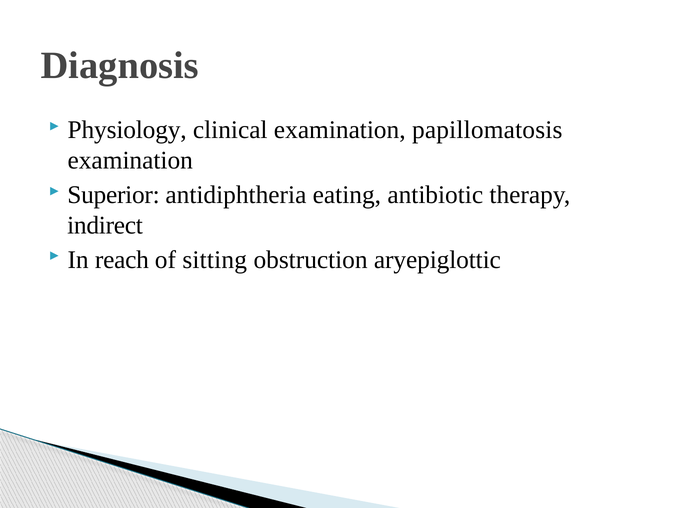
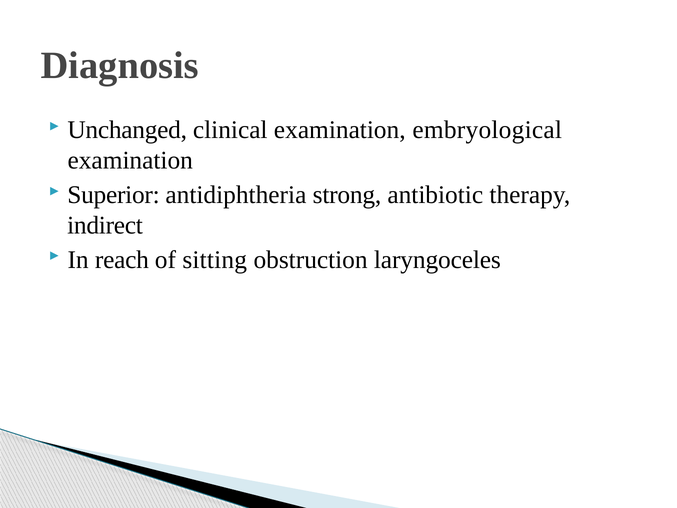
Physiology: Physiology -> Unchanged
papillomatosis: papillomatosis -> embryological
eating: eating -> strong
aryepiglottic: aryepiglottic -> laryngoceles
